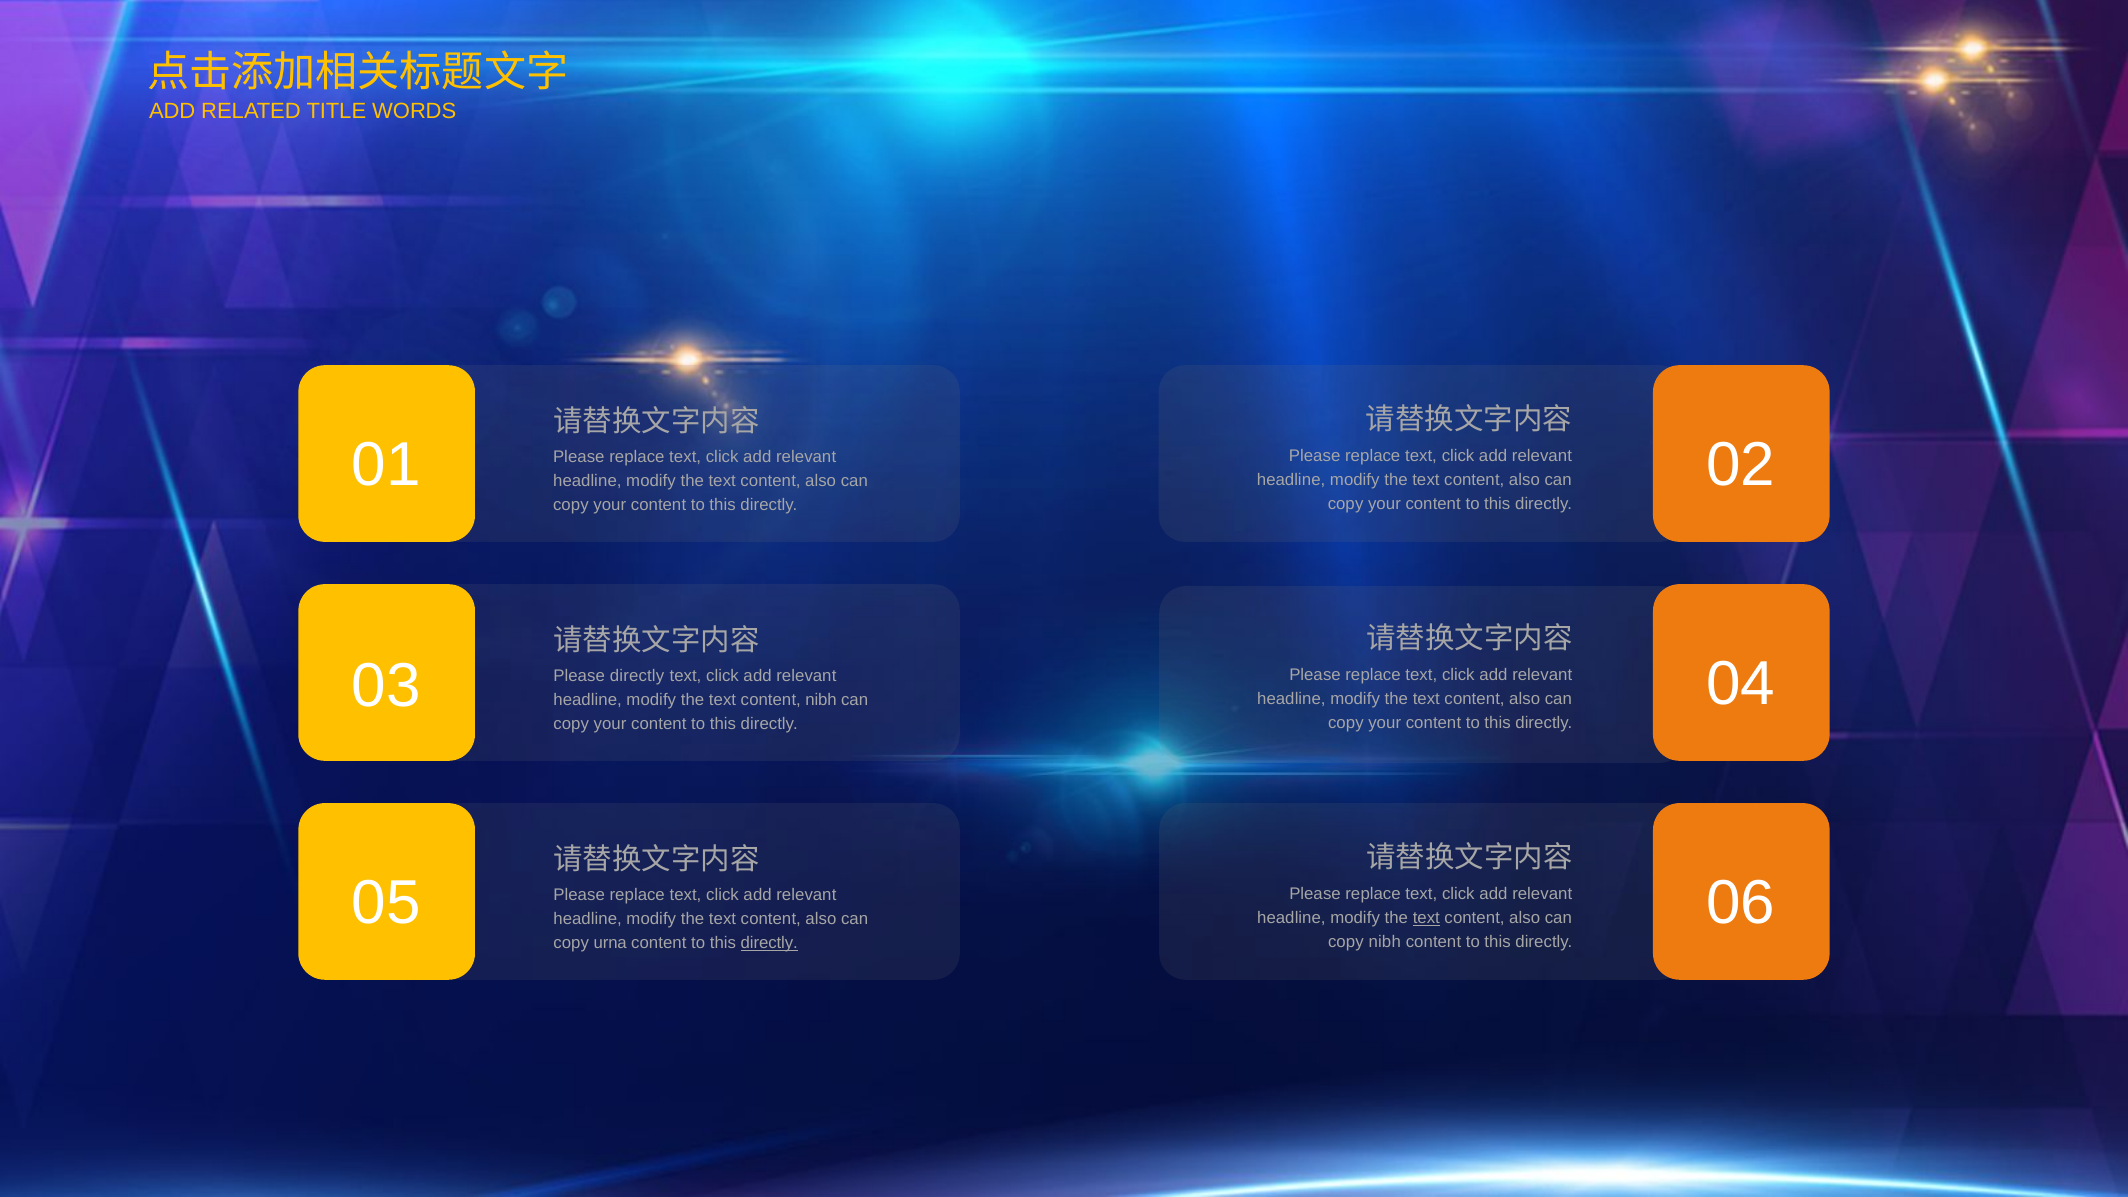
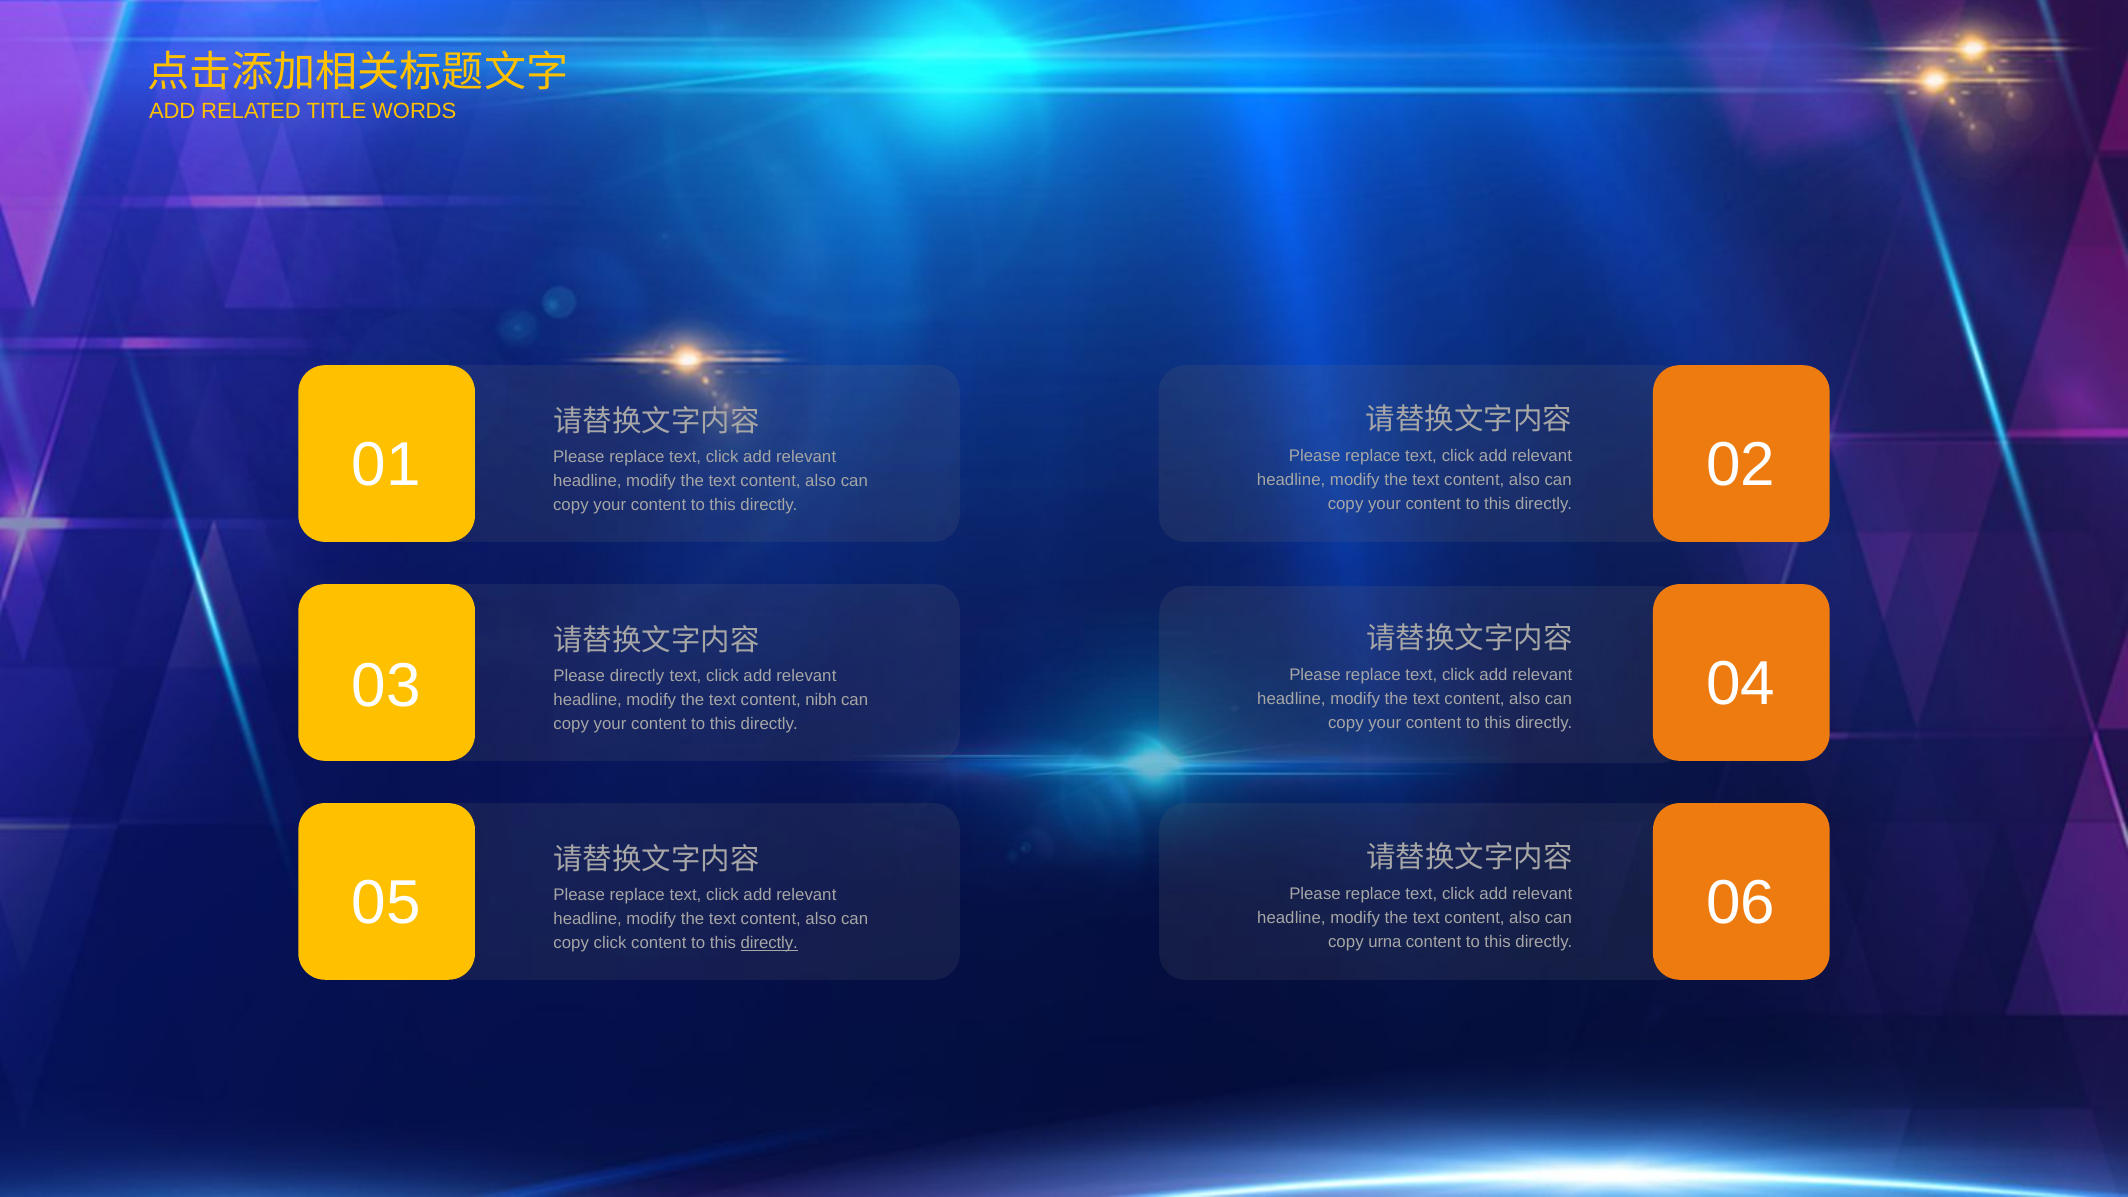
text at (1426, 918) underline: present -> none
copy nibh: nibh -> urna
copy urna: urna -> click
